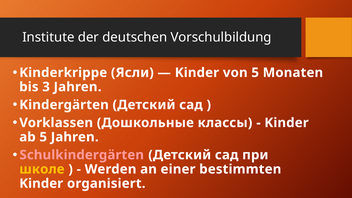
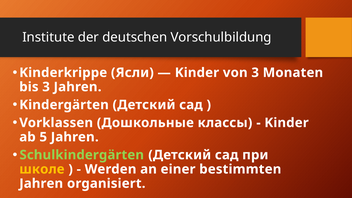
von 5: 5 -> 3
Schulkindergärten colour: pink -> light green
Kinder at (41, 183): Kinder -> Jahren
